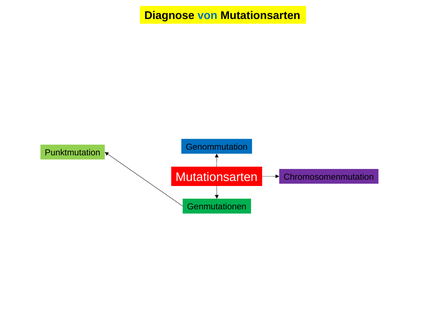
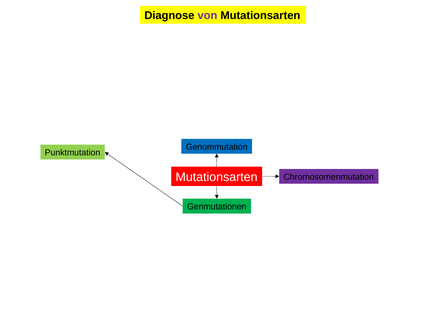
von colour: blue -> purple
